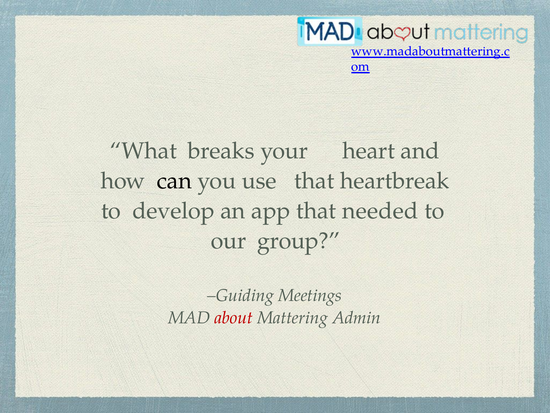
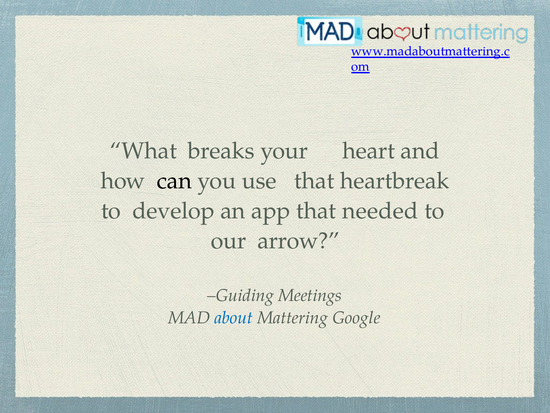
group: group -> arrow
about colour: red -> blue
Admin: Admin -> Google
